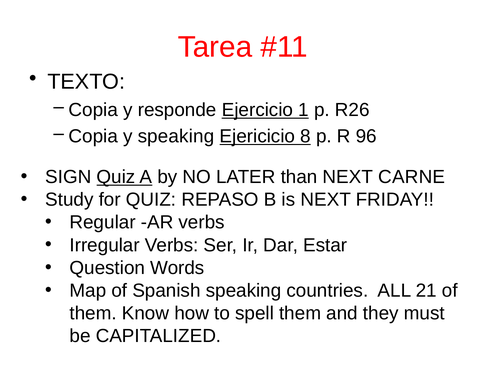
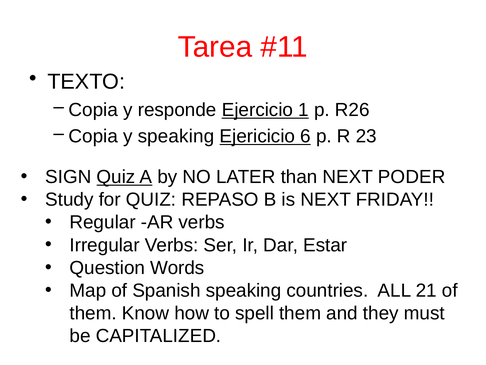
8: 8 -> 6
96: 96 -> 23
CARNE: CARNE -> PODER
